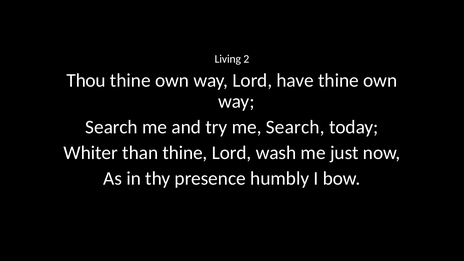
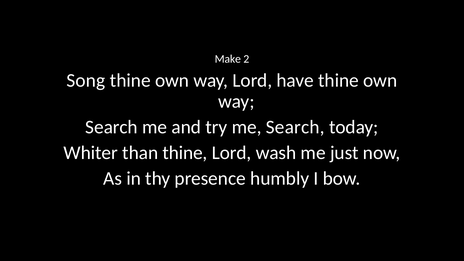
Living: Living -> Make
Thou: Thou -> Song
